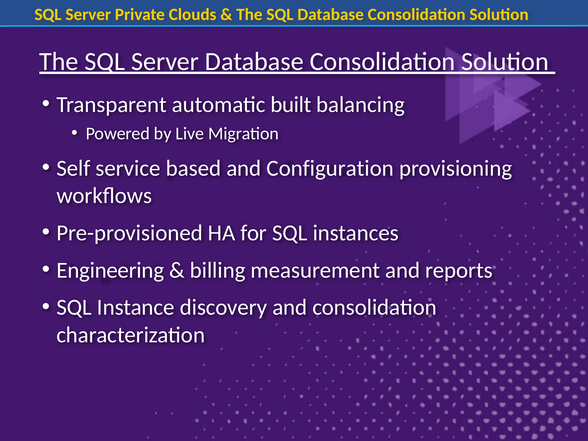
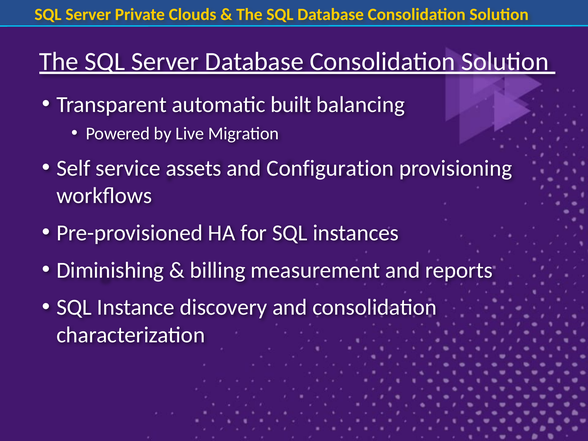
based: based -> assets
Engineering: Engineering -> Diminishing
